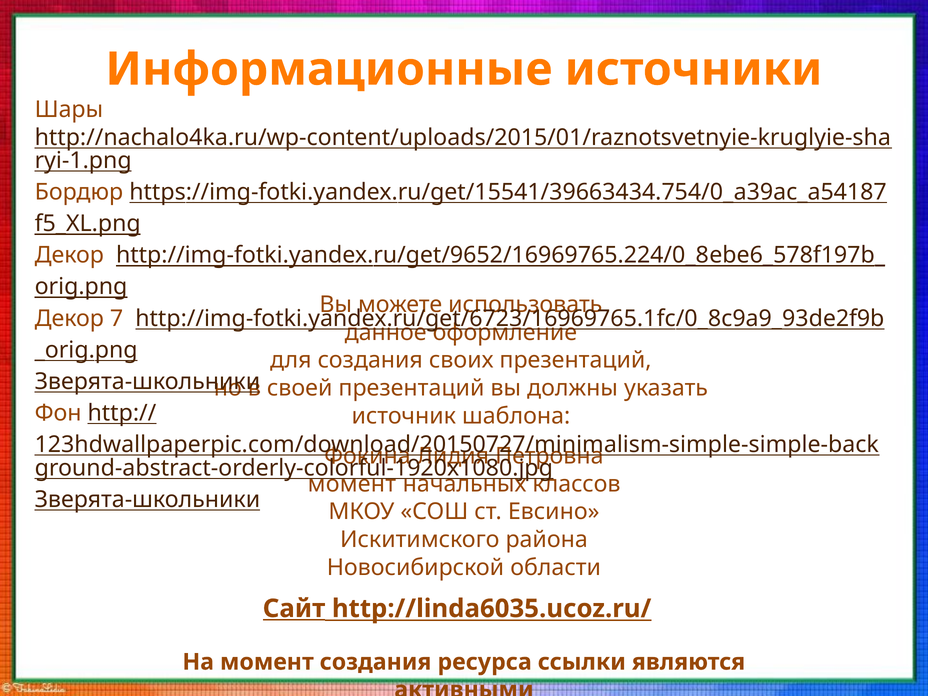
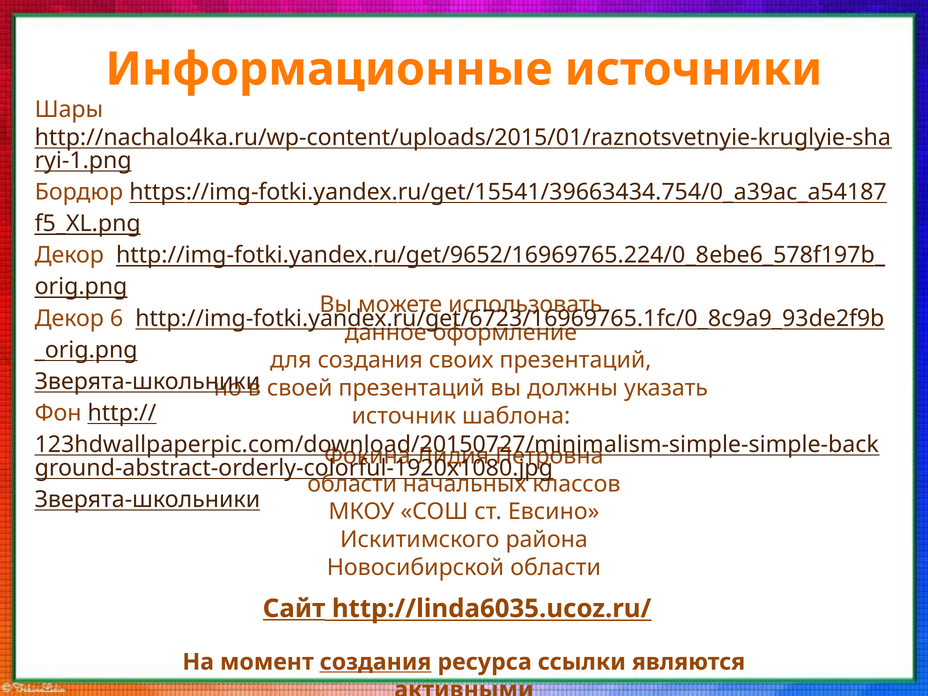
7: 7 -> 6
момент at (352, 484): момент -> области
создания at (376, 662) underline: none -> present
